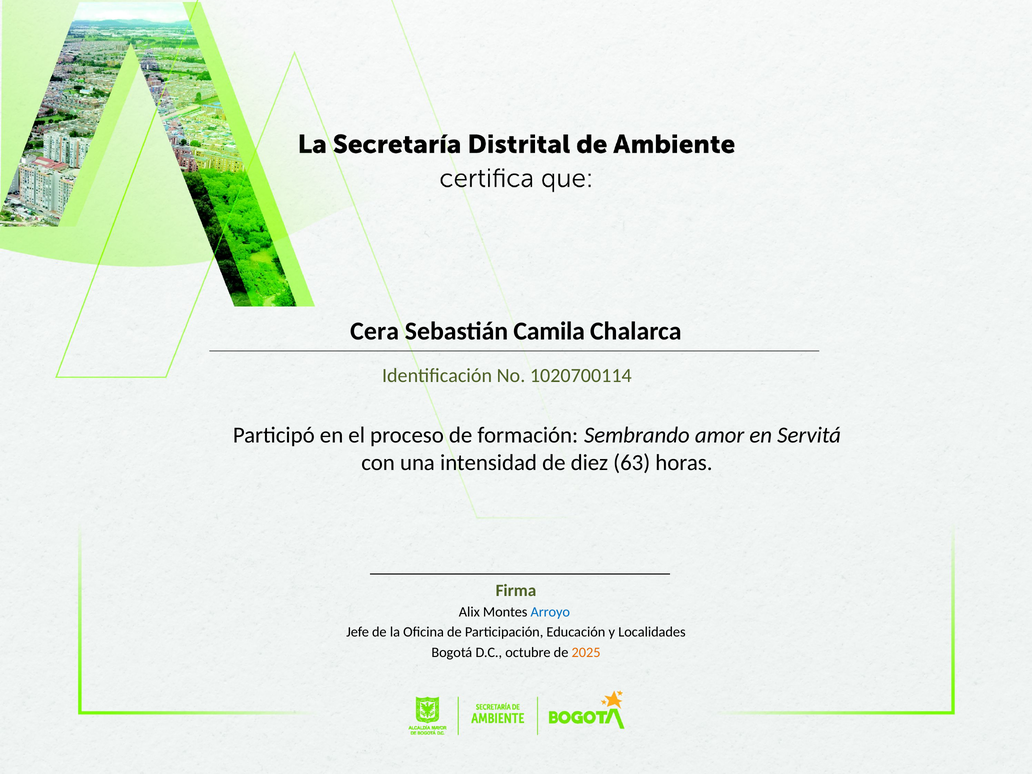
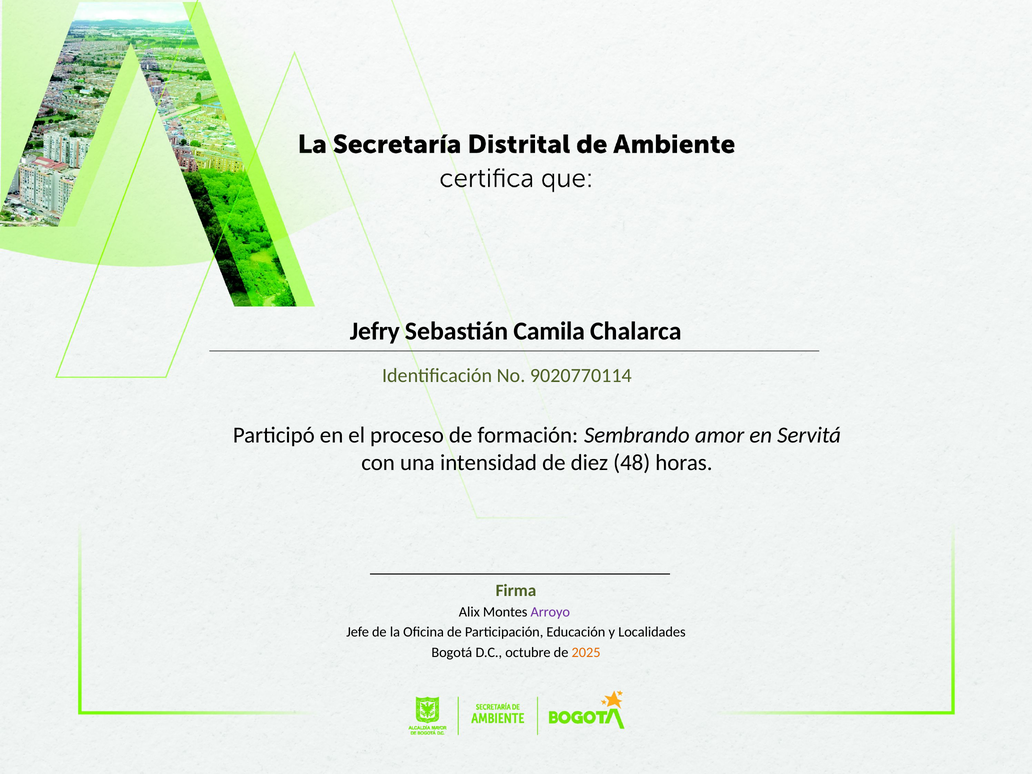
Cera: Cera -> Jefry
1020700114: 1020700114 -> 9020770114
63: 63 -> 48
Arroyo colour: blue -> purple
